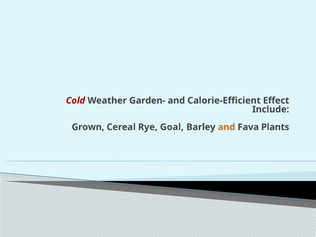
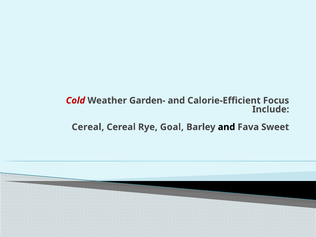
Effect: Effect -> Focus
Grown at (88, 127): Grown -> Cereal
and at (227, 127) colour: orange -> black
Plants: Plants -> Sweet
